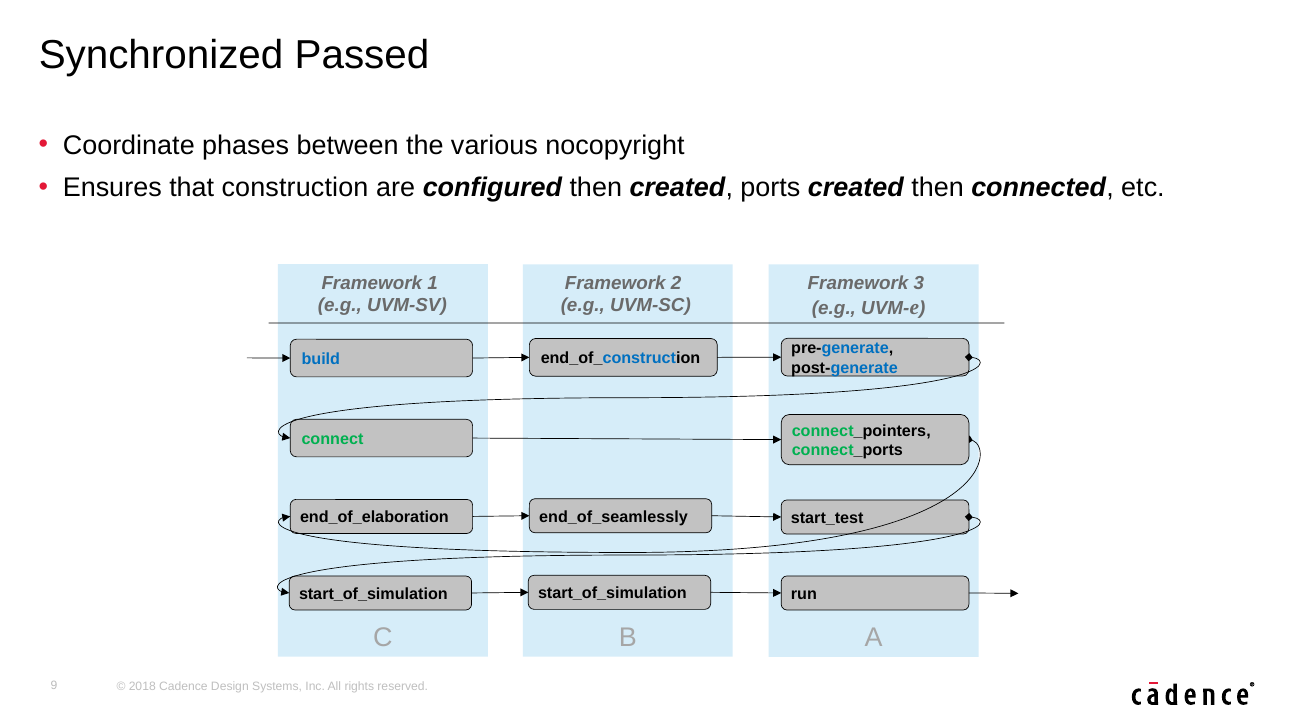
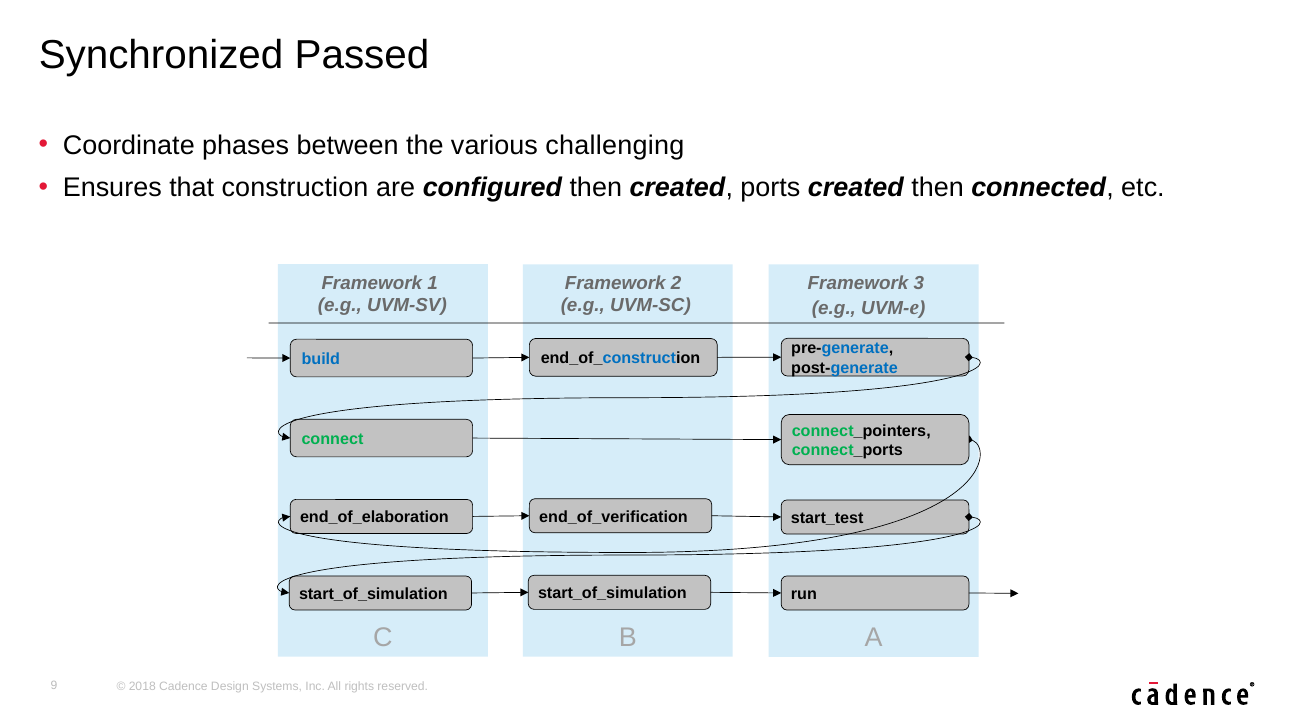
nocopyright: nocopyright -> challenging
end_of_seamlessly: end_of_seamlessly -> end_of_verification
